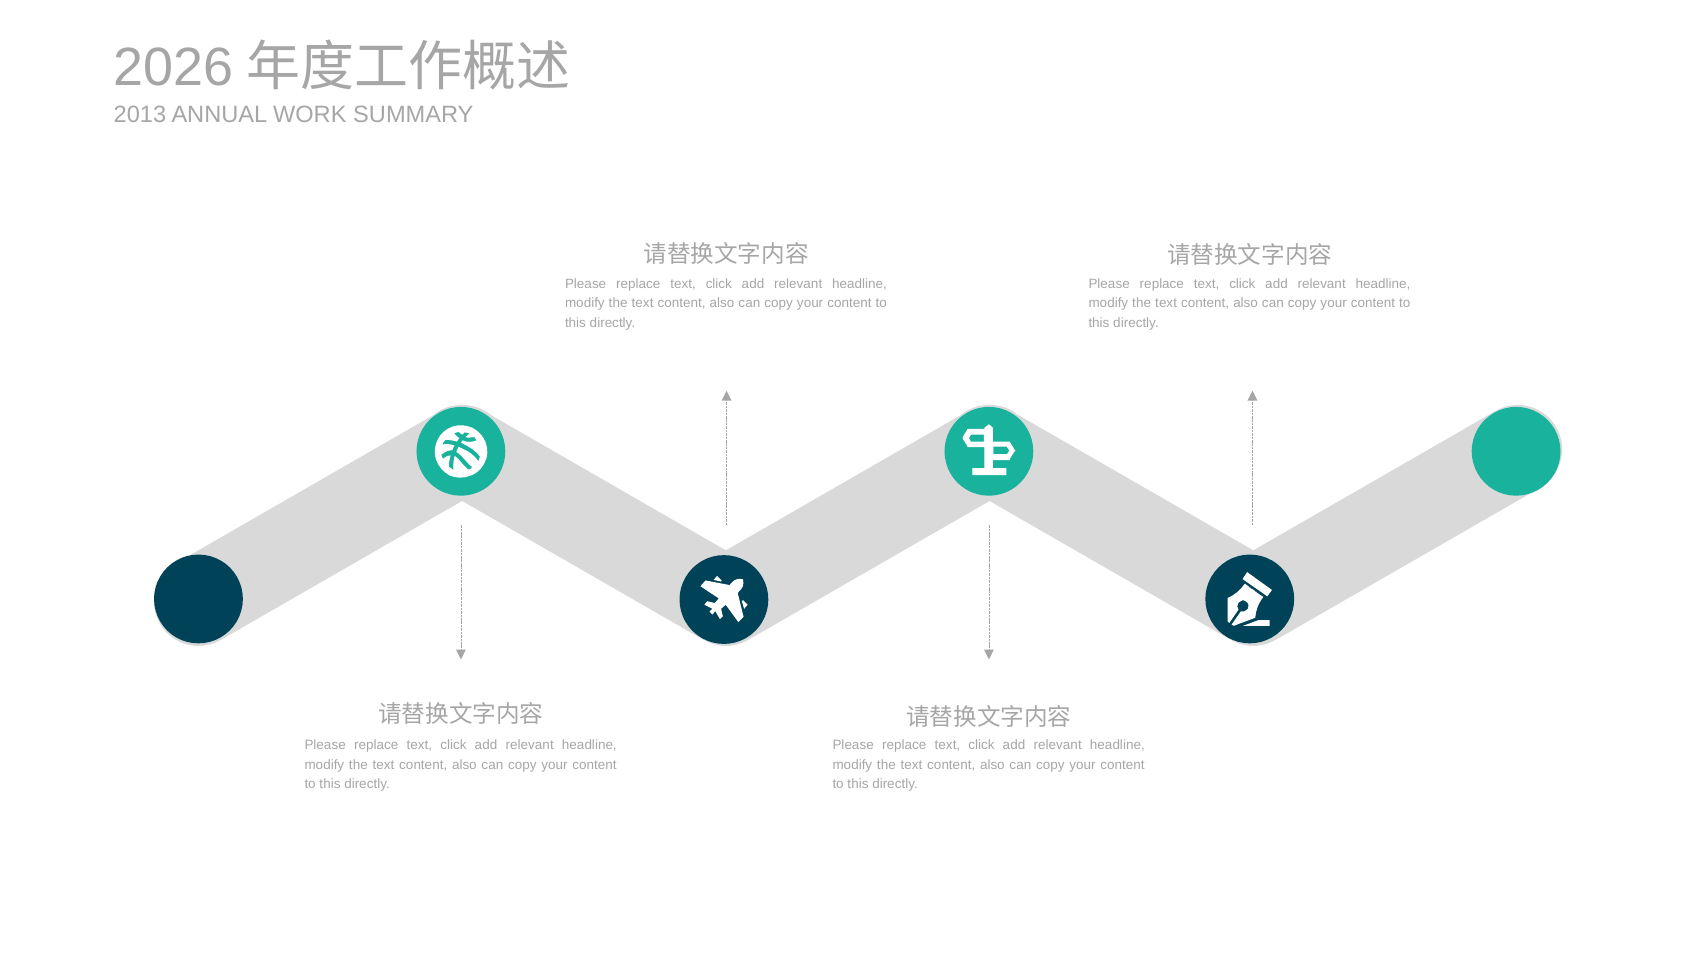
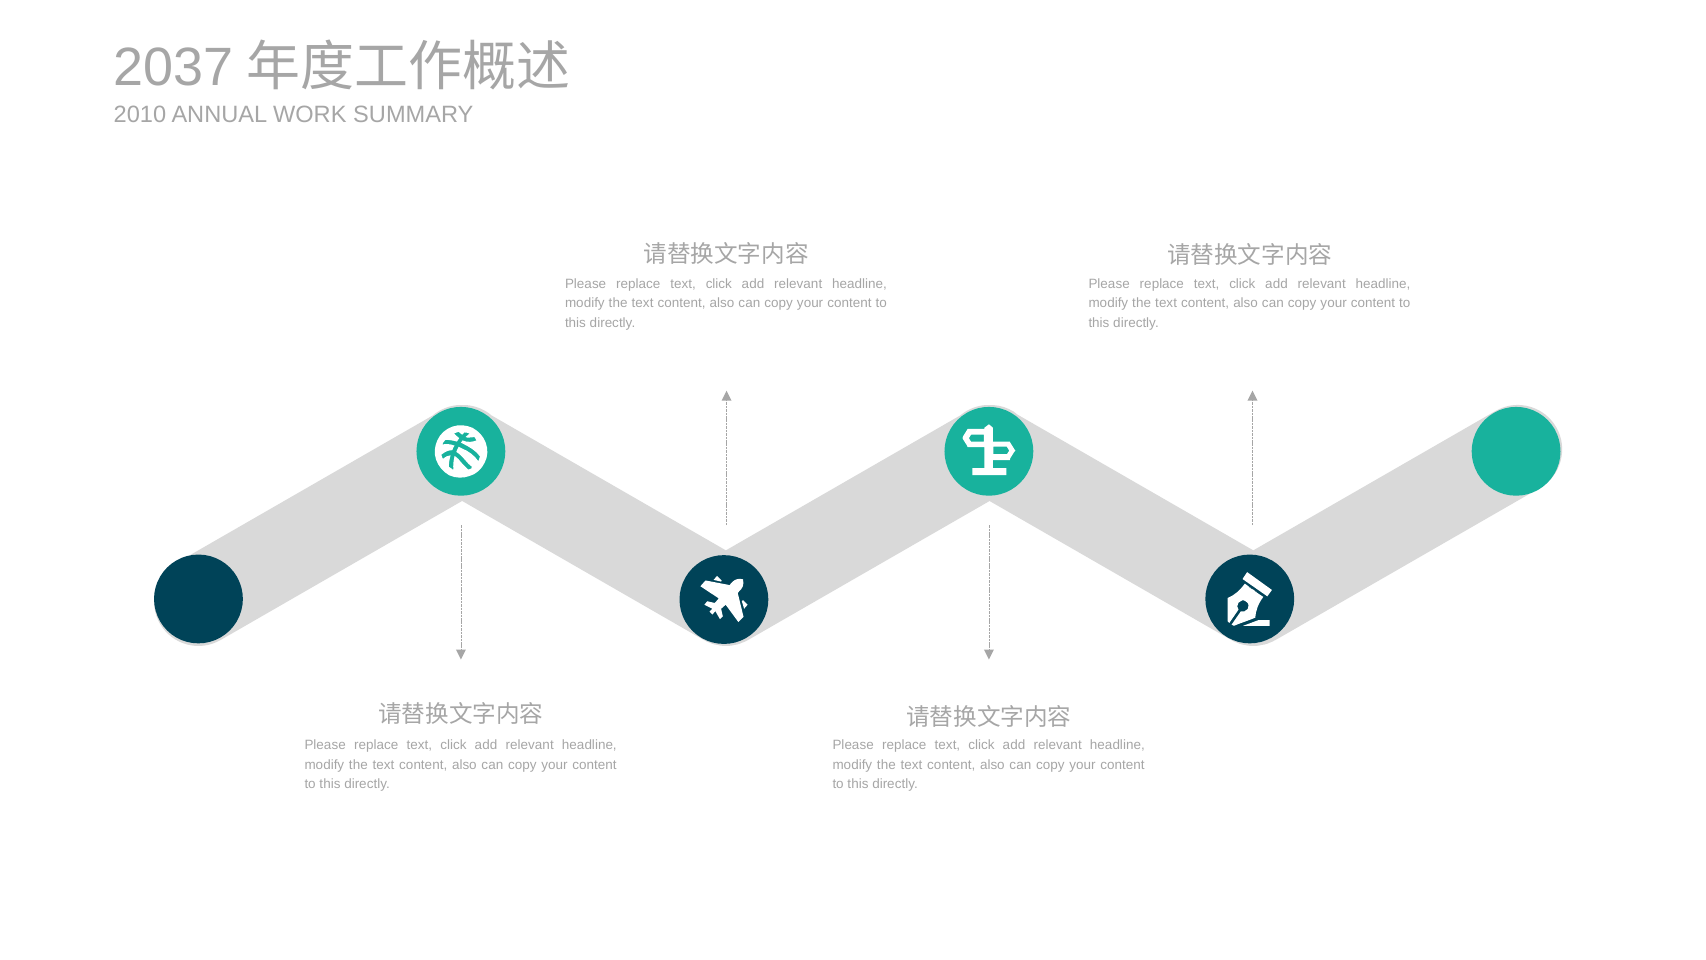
2026: 2026 -> 2037
2013: 2013 -> 2010
